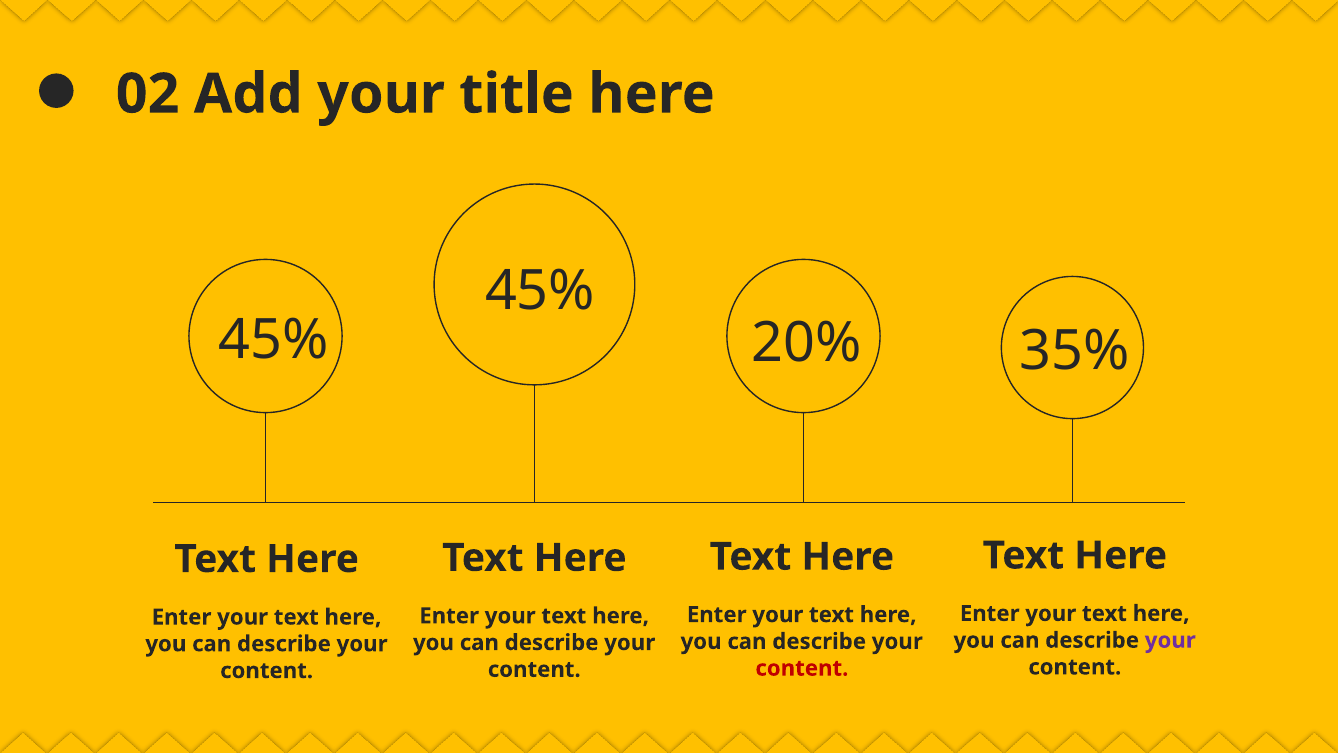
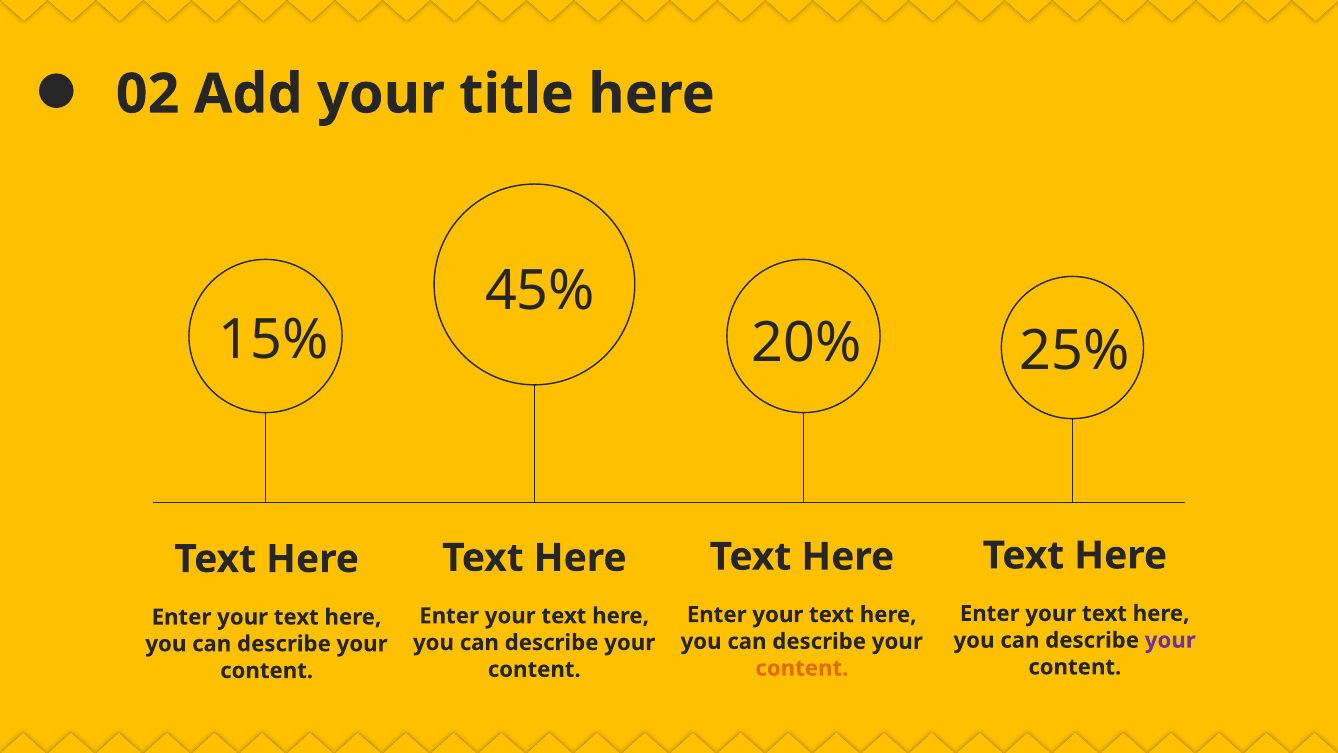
45% at (273, 340): 45% -> 15%
35%: 35% -> 25%
content at (802, 668) colour: red -> orange
